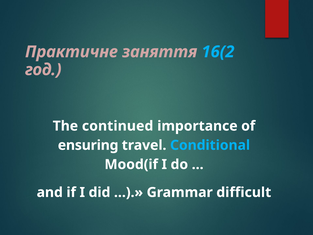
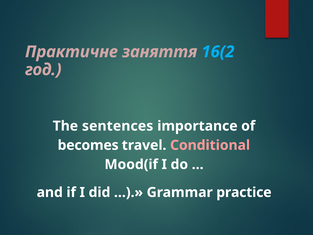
continued: continued -> sentences
ensuring: ensuring -> becomes
Conditional colour: light blue -> pink
difficult: difficult -> practice
